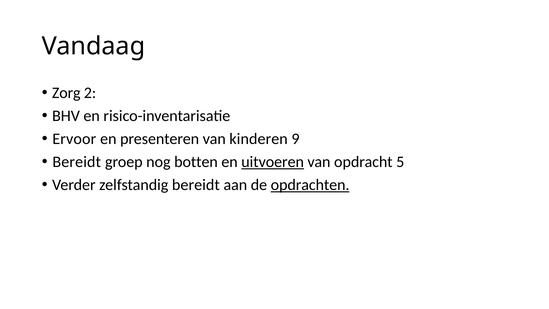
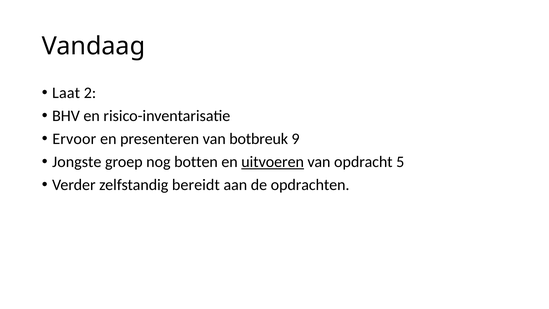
Zorg: Zorg -> Laat
kinderen: kinderen -> botbreuk
Bereidt at (77, 162): Bereidt -> Jongste
opdrachten underline: present -> none
